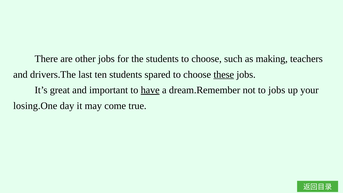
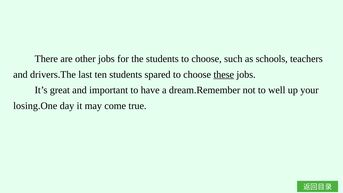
making: making -> schools
have underline: present -> none
to jobs: jobs -> well
